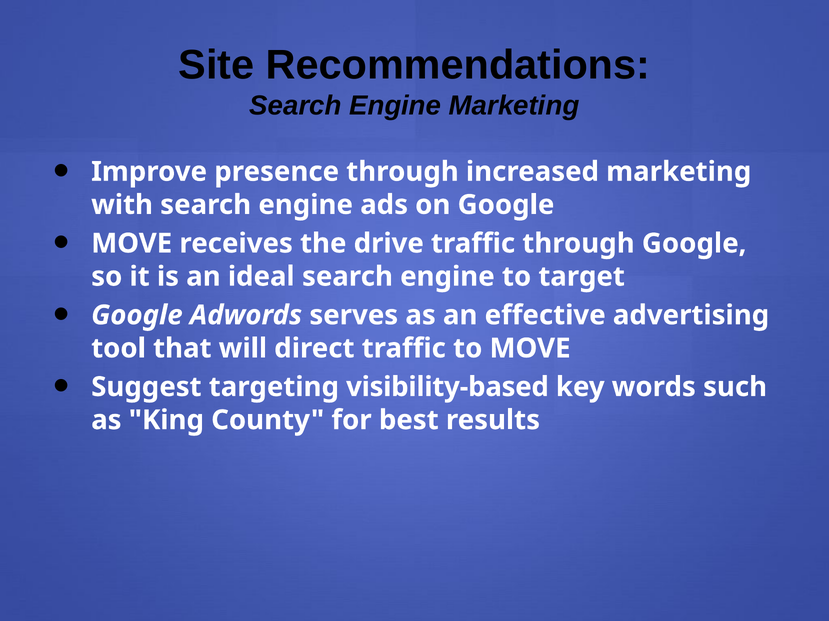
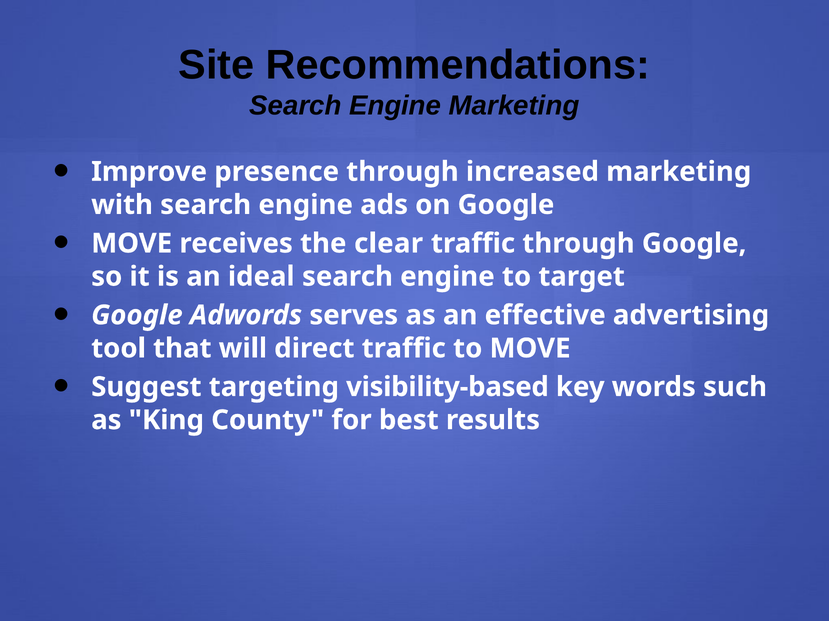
drive: drive -> clear
